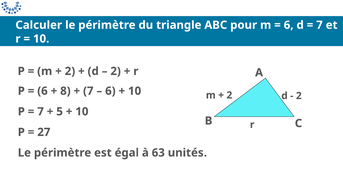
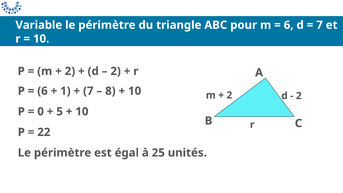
Calculer: Calculer -> Variable
8: 8 -> 1
6 at (110, 91): 6 -> 8
7 at (41, 112): 7 -> 0
27: 27 -> 22
63: 63 -> 25
